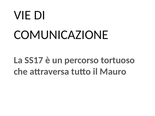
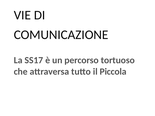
Mauro: Mauro -> Piccola
